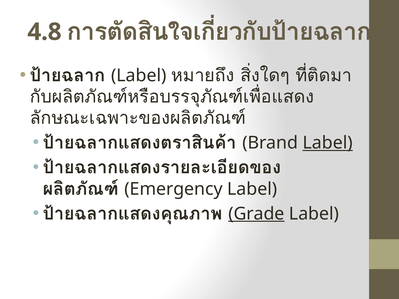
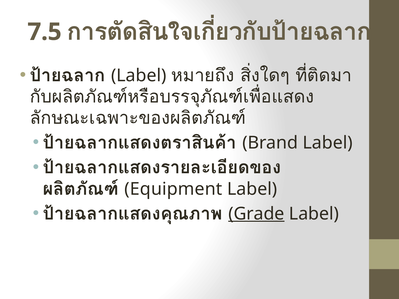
4.8: 4.8 -> 7.5
Label at (328, 143) underline: present -> none
Emergency: Emergency -> Equipment
